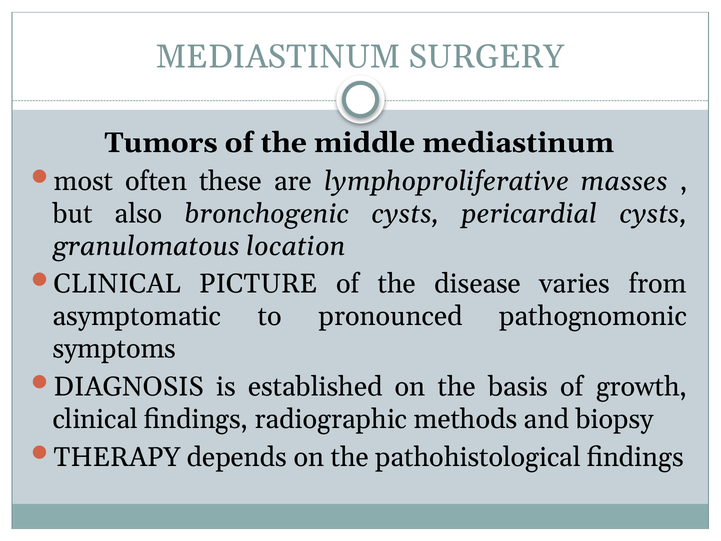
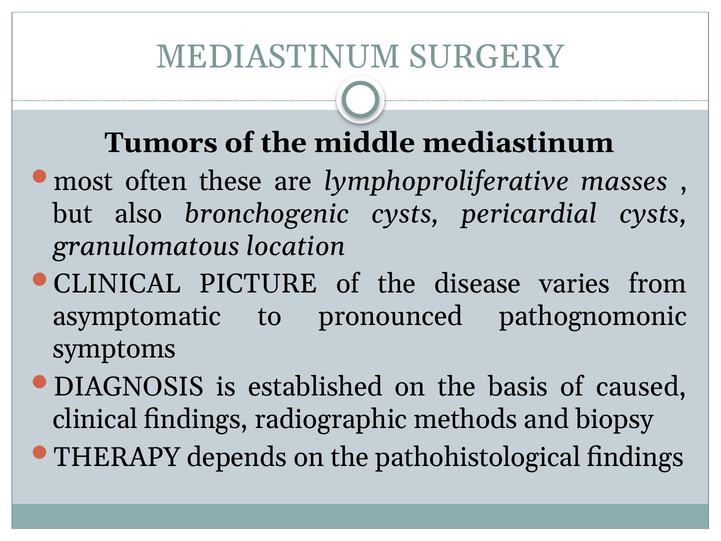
growth: growth -> caused
